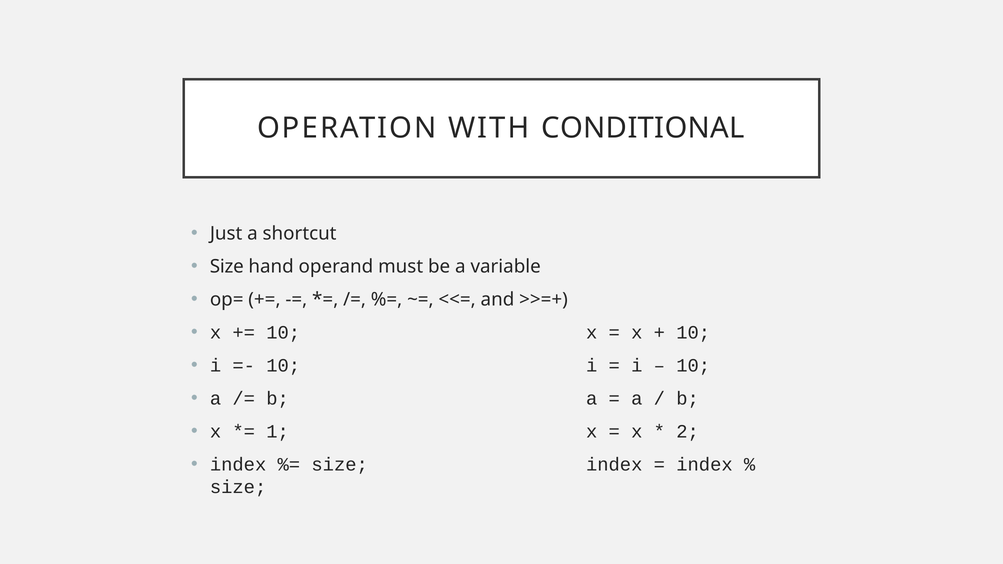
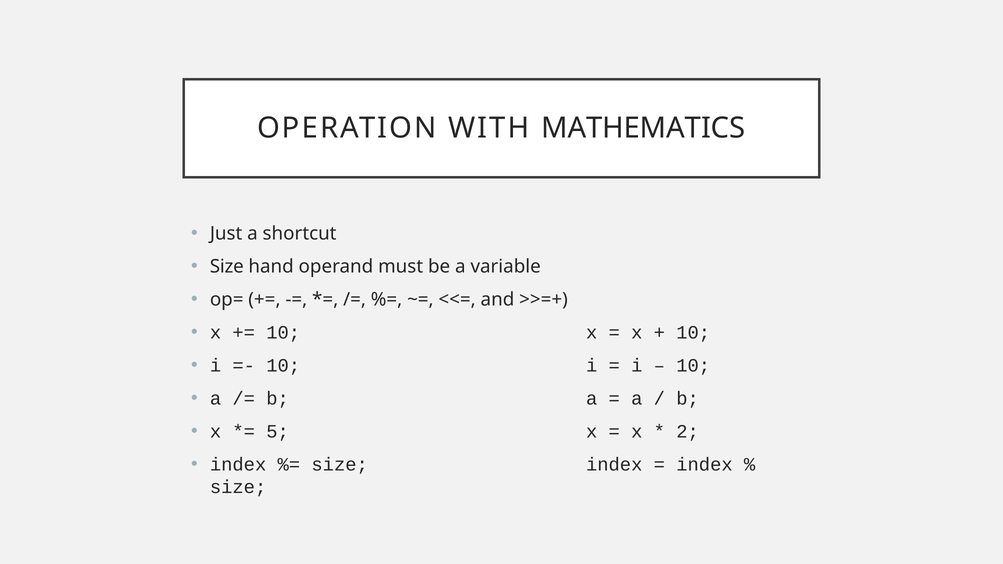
CONDITIONAL: CONDITIONAL -> MATHEMATICS
1: 1 -> 5
